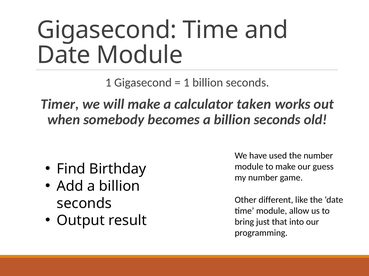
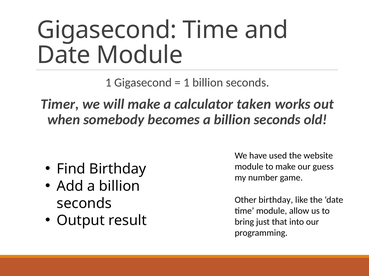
the number: number -> website
Other different: different -> birthday
